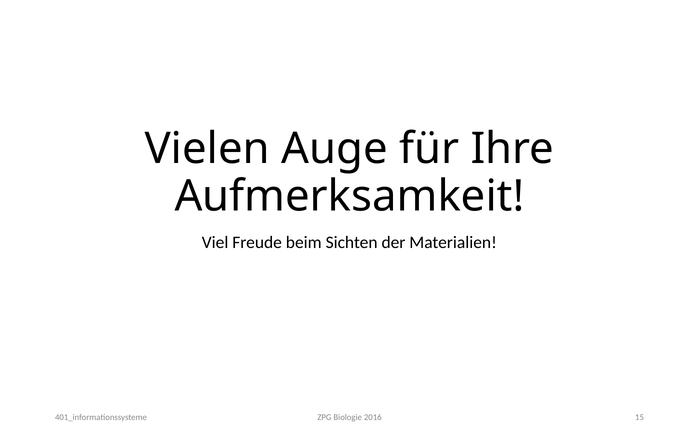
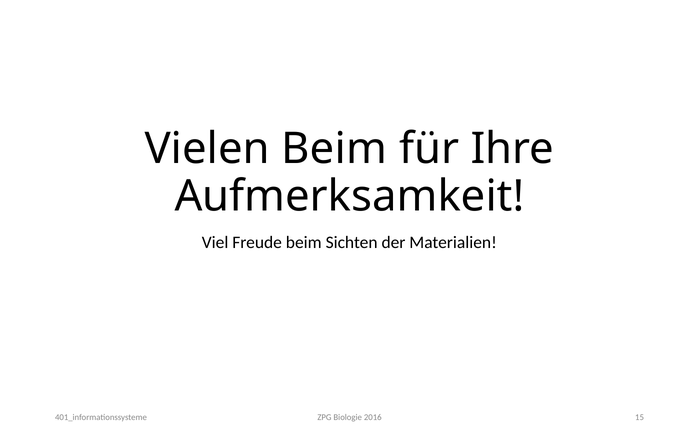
Vielen Auge: Auge -> Beim
